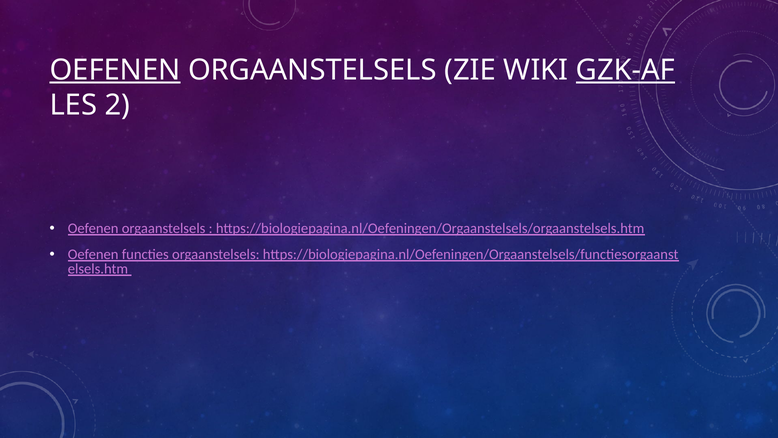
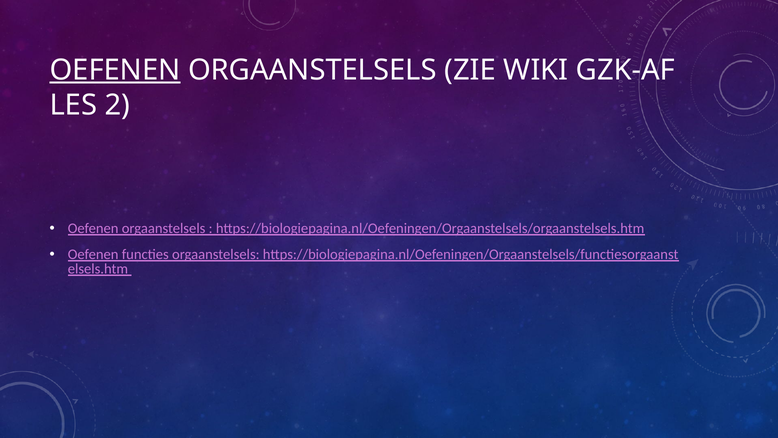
GZK-AF underline: present -> none
